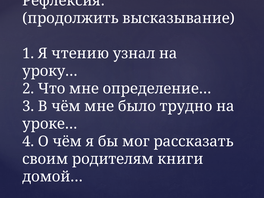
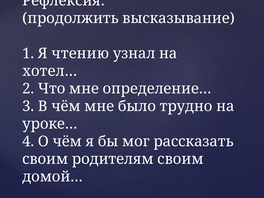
уроку…: уроку… -> хотел…
родителям книги: книги -> своим
